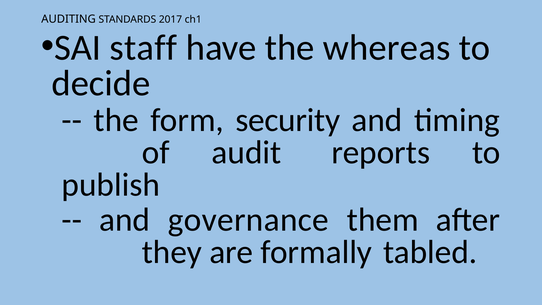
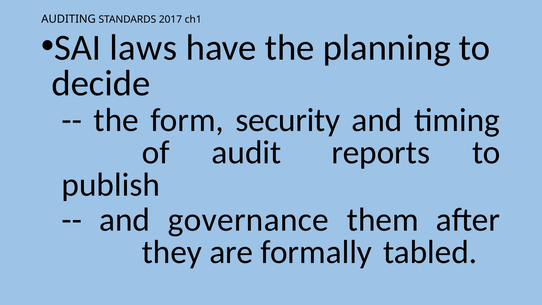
staff: staff -> laws
whereas: whereas -> planning
